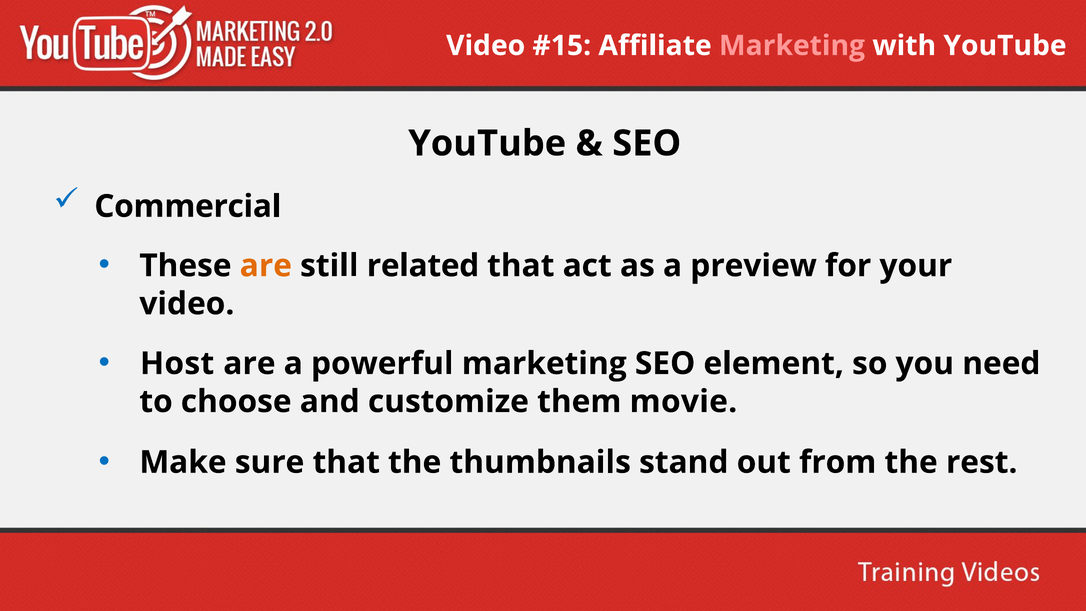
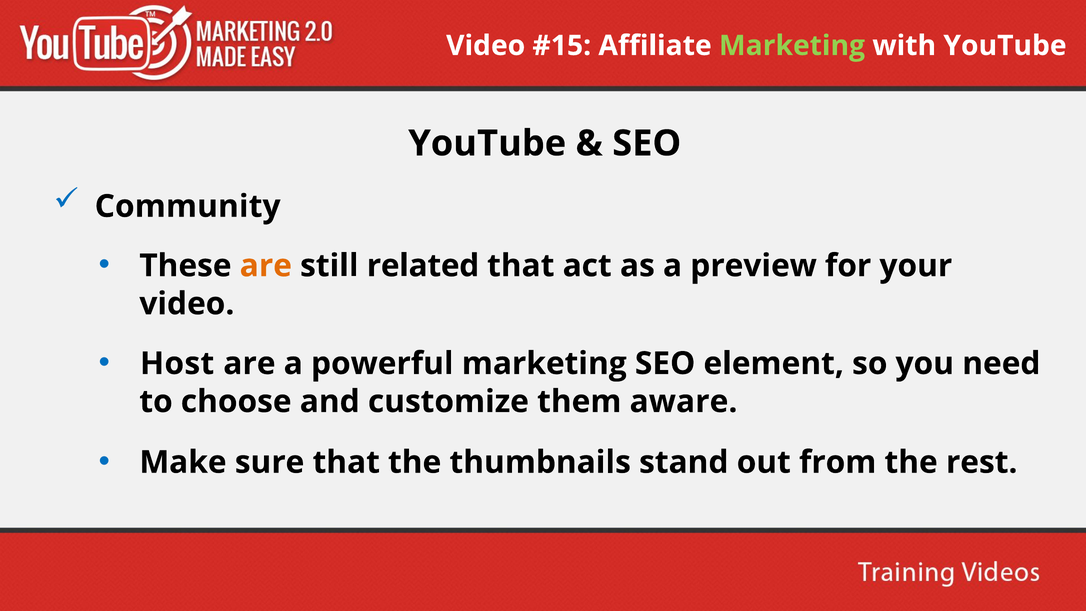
Marketing at (792, 46) colour: pink -> light green
Commercial: Commercial -> Community
movie: movie -> aware
